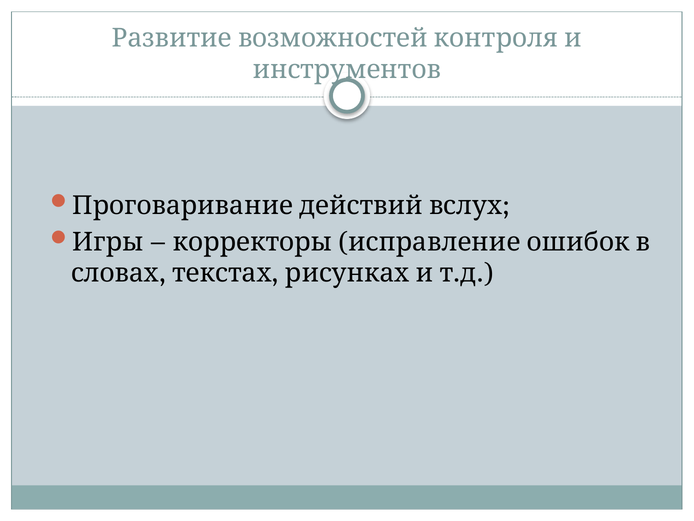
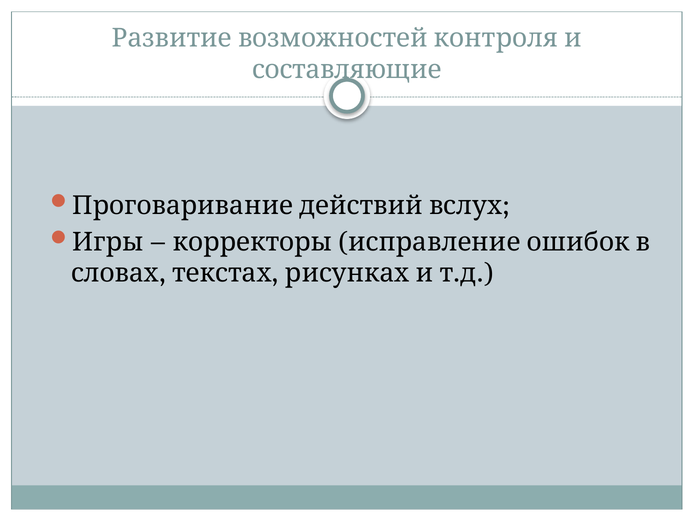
инструментов: инструментов -> составляющие
